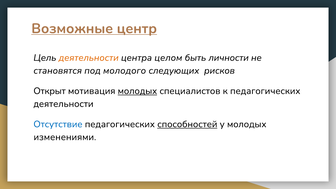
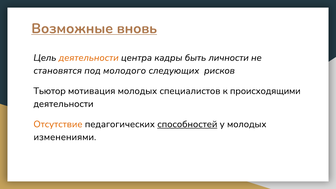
центр: центр -> вновь
целом: целом -> кадры
Открыт: Открыт -> Тьютор
молодых at (137, 91) underline: present -> none
к педагогических: педагогических -> происходящими
Отсутствие colour: blue -> orange
